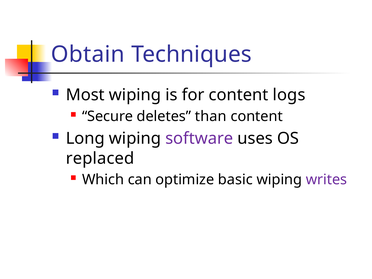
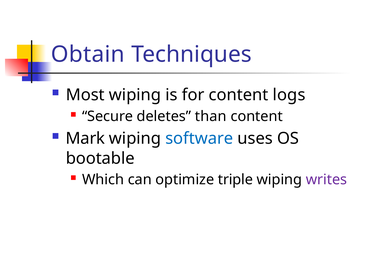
Long: Long -> Mark
software colour: purple -> blue
replaced: replaced -> bootable
basic: basic -> triple
